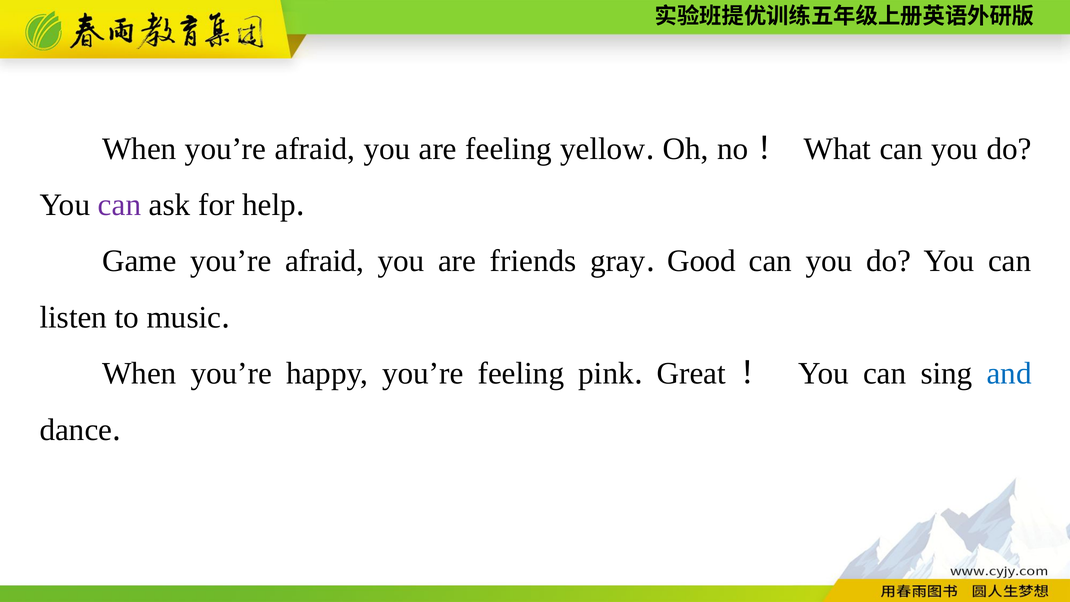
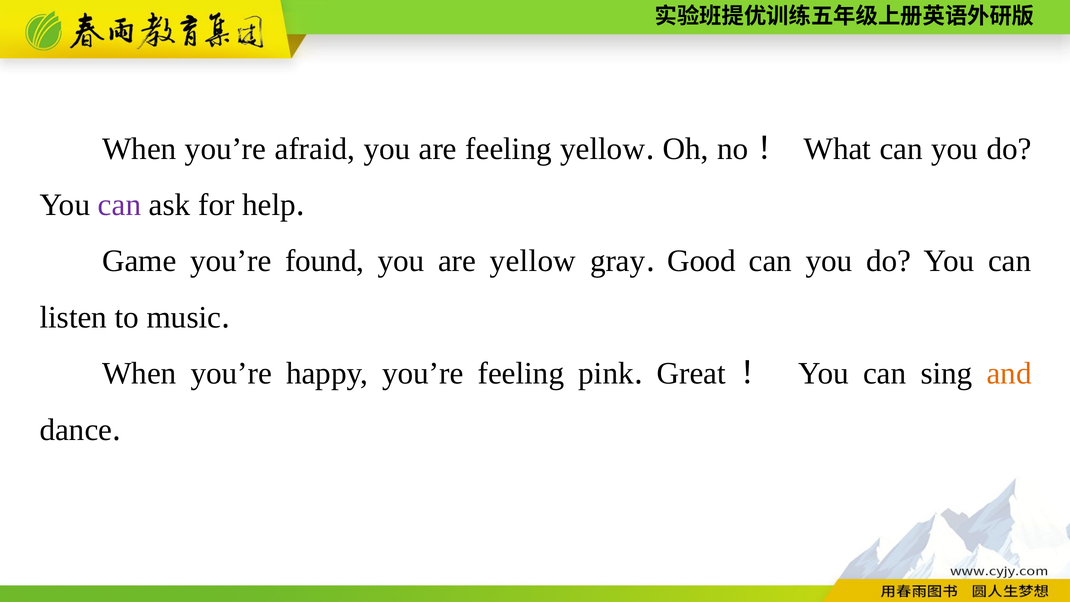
afraid at (325, 261): afraid -> found
are friends: friends -> yellow
and colour: blue -> orange
